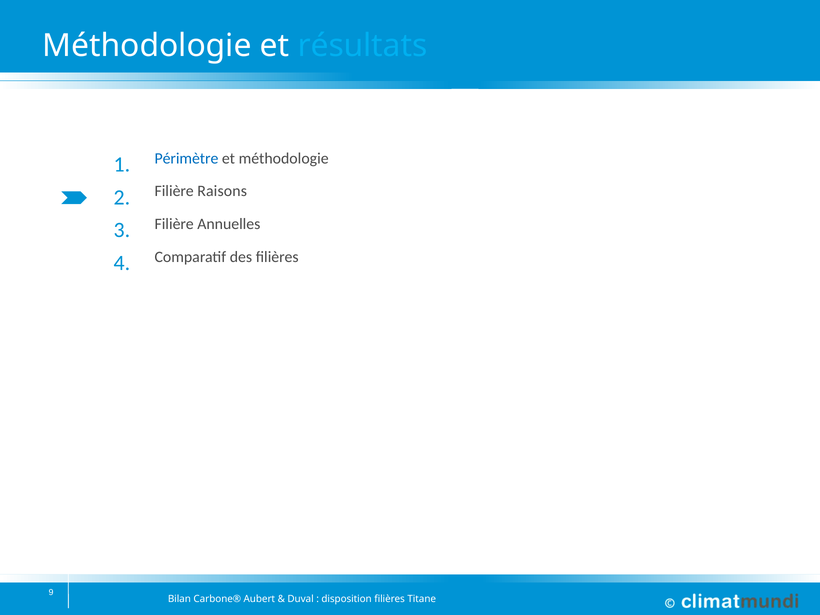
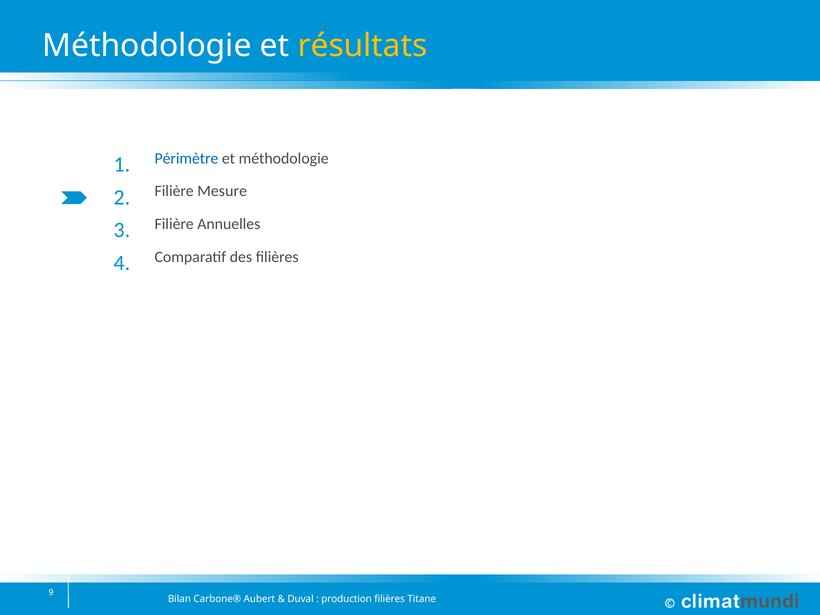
résultats colour: light blue -> yellow
Raisons: Raisons -> Mesure
disposition: disposition -> production
